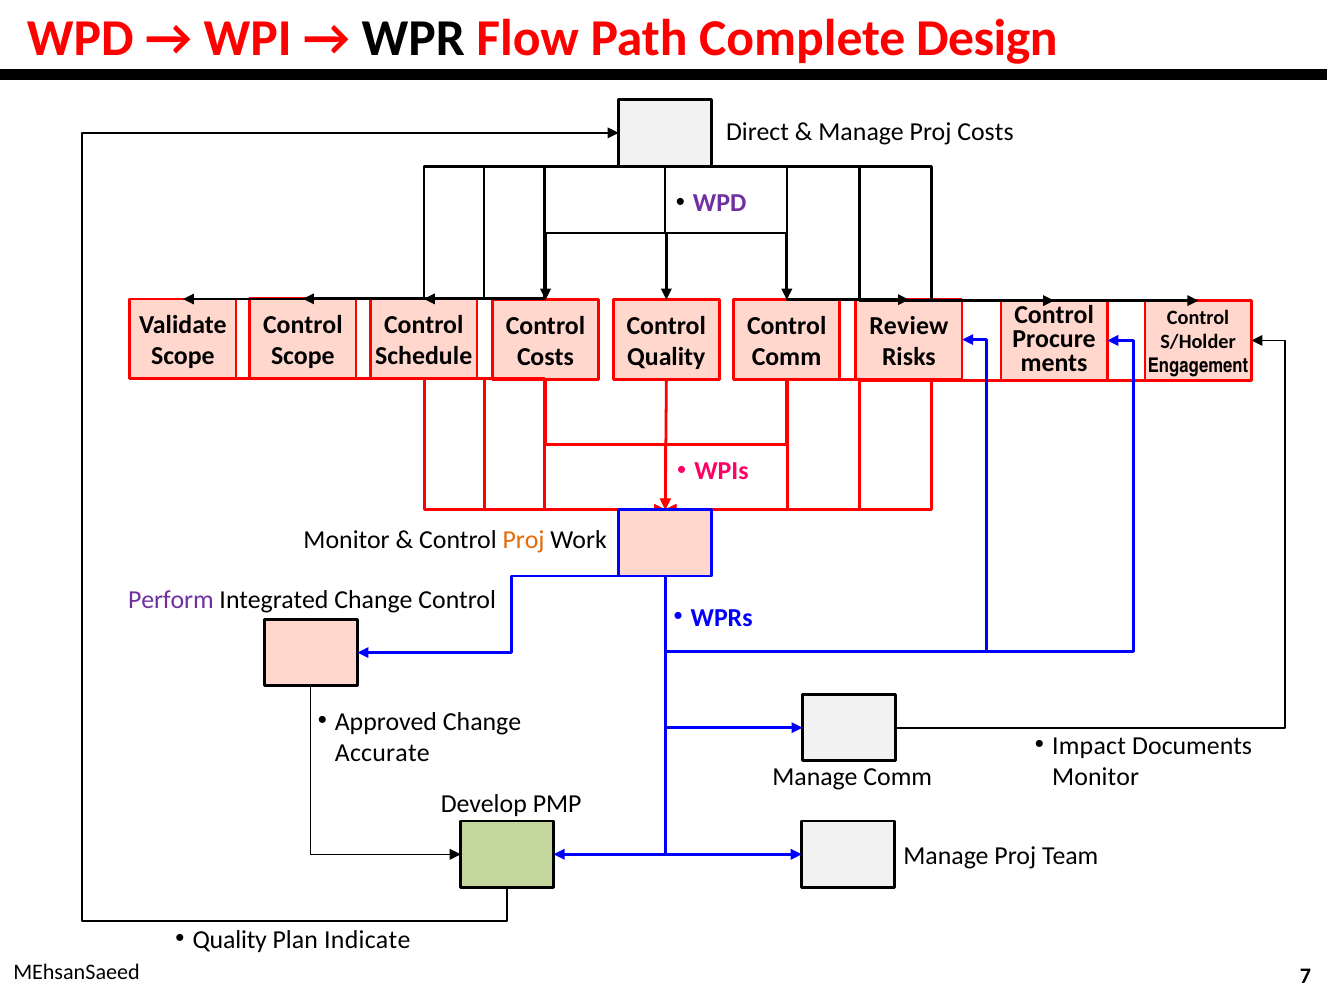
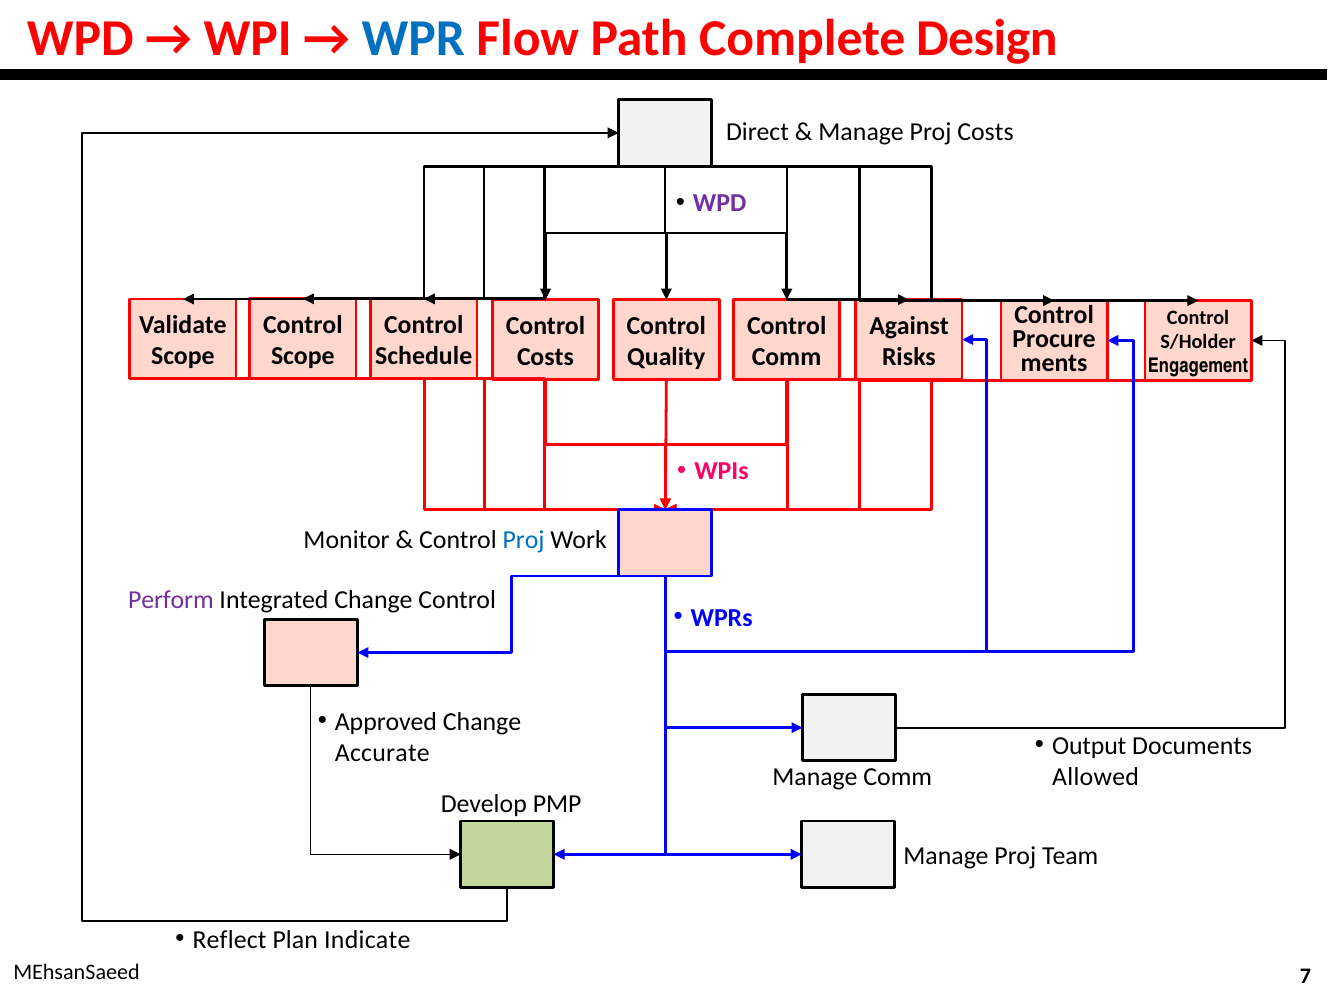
WPR colour: black -> blue
Review: Review -> Against
Proj at (524, 540) colour: orange -> blue
Impact: Impact -> Output
Monitor at (1096, 777): Monitor -> Allowed
Quality at (230, 939): Quality -> Reflect
